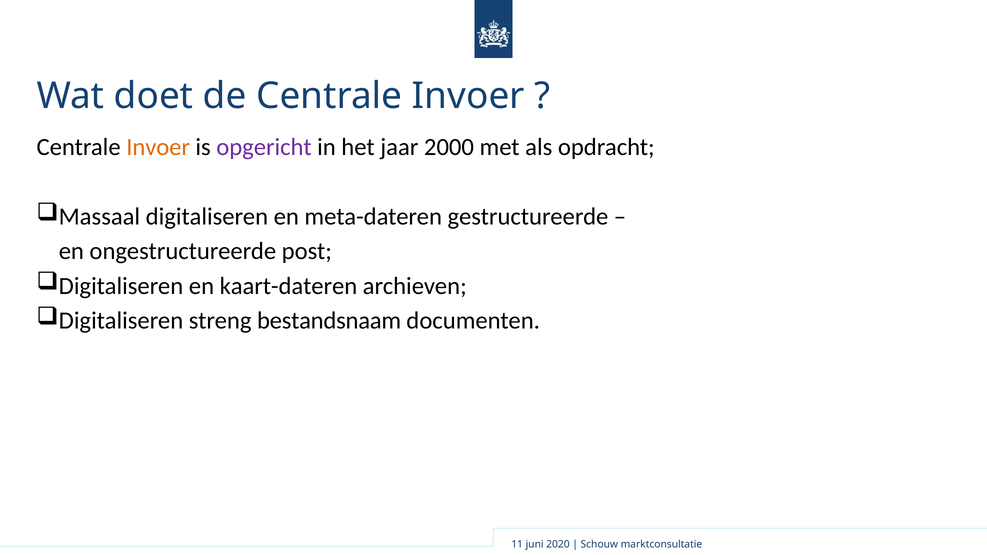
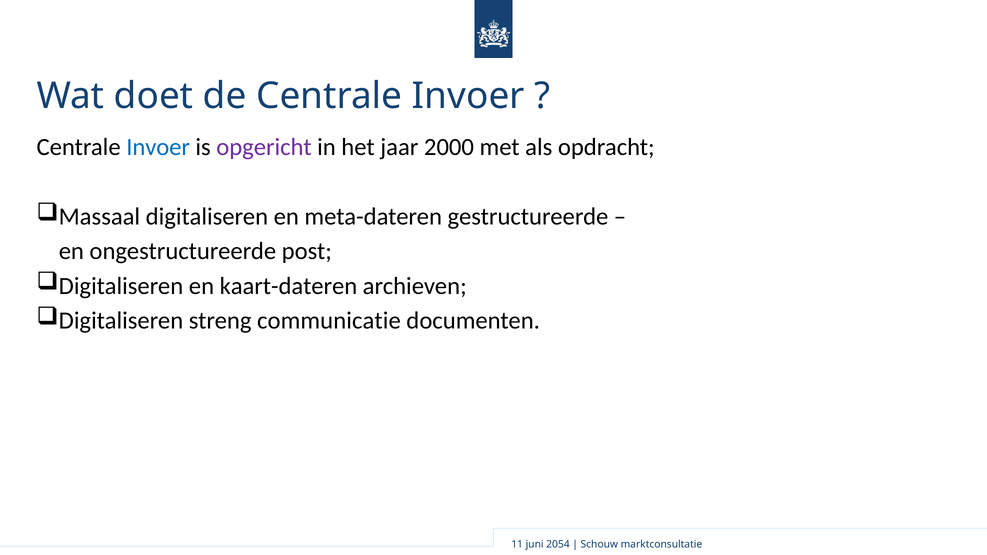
Invoer at (158, 147) colour: orange -> blue
bestandsnaam: bestandsnaam -> communicatie
2020: 2020 -> 2054
